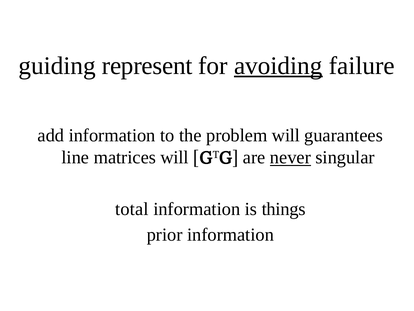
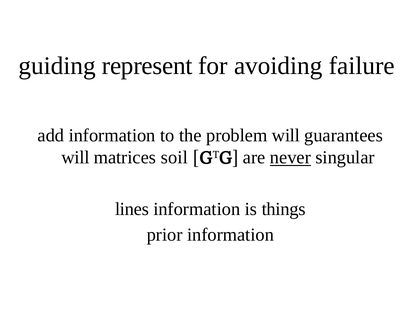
avoiding underline: present -> none
line at (75, 157): line -> will
matrices will: will -> soil
total: total -> lines
